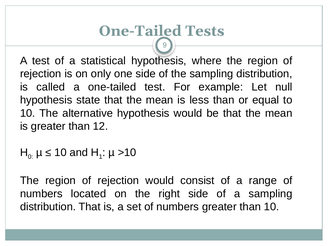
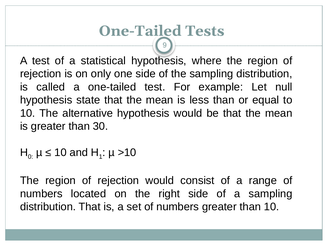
12: 12 -> 30
